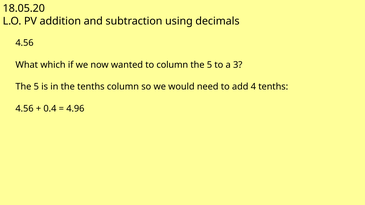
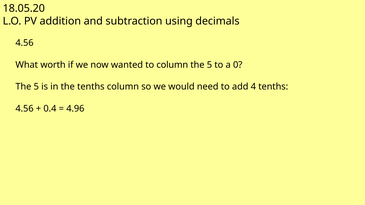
which: which -> worth
3: 3 -> 0
